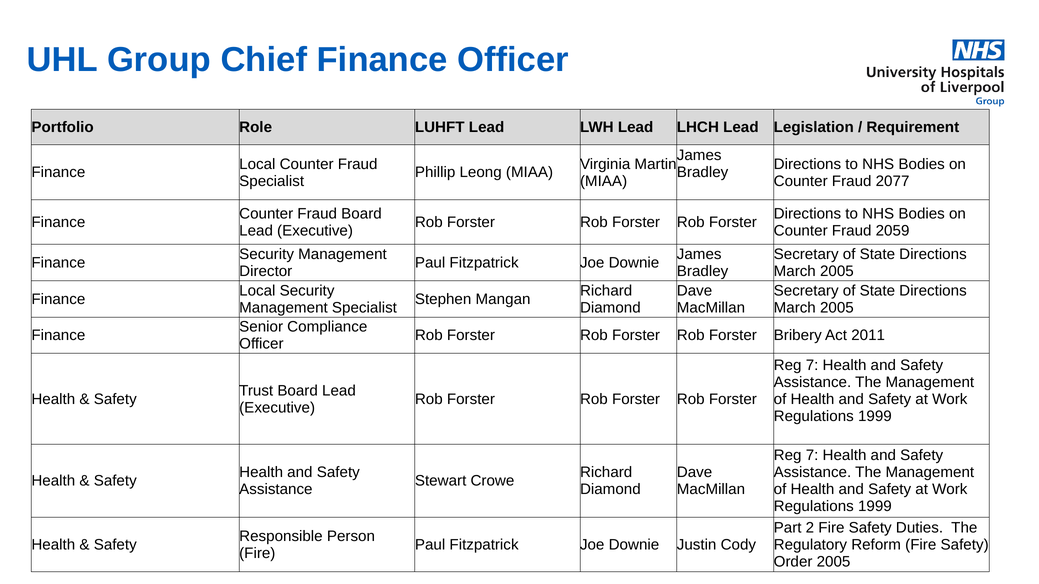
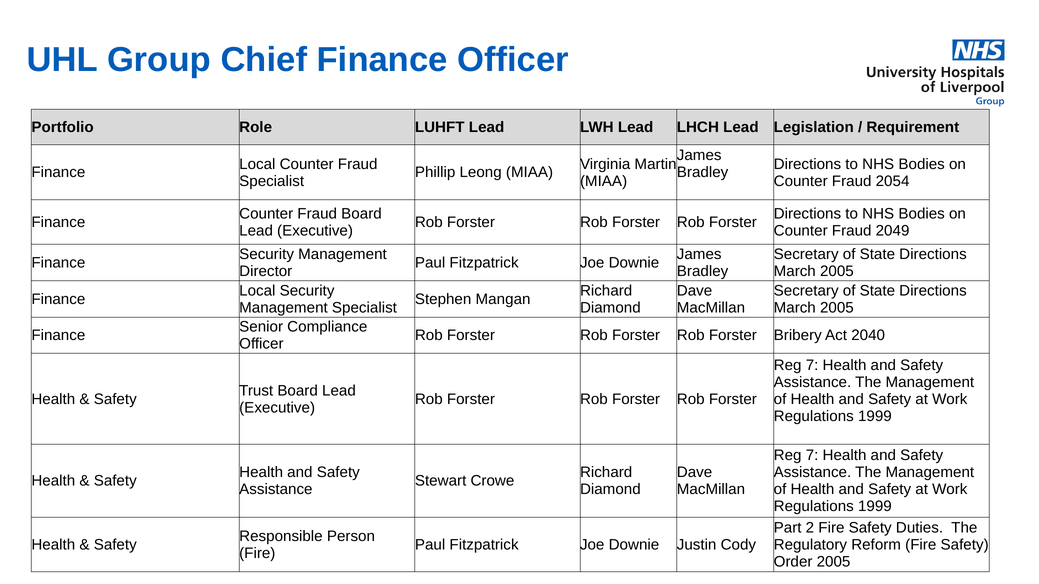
2077: 2077 -> 2054
2059: 2059 -> 2049
2011: 2011 -> 2040
